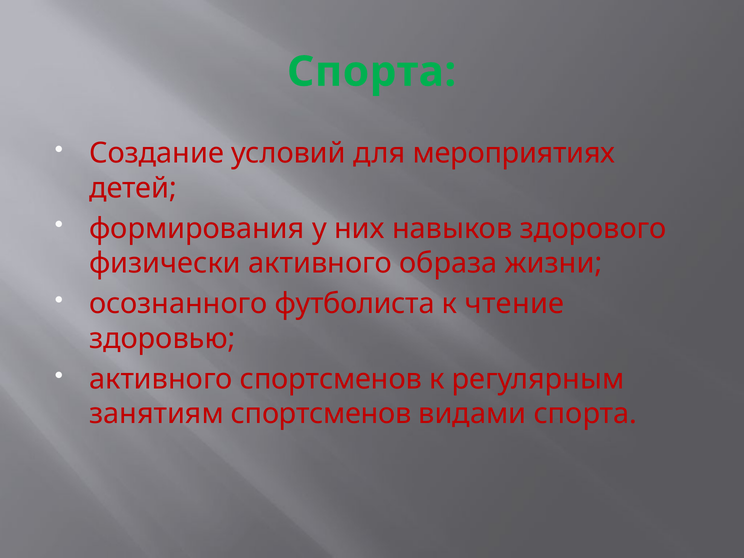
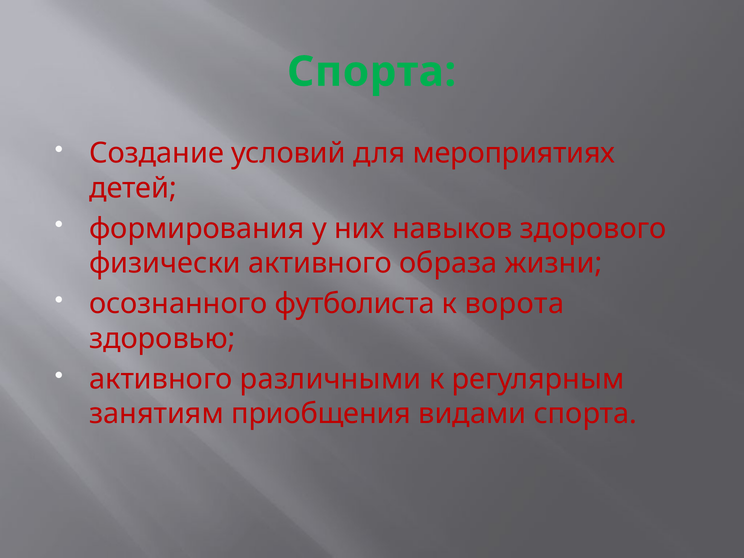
чтение: чтение -> ворота
активного спортсменов: спортсменов -> различными
занятиям спортсменов: спортсменов -> приобщения
